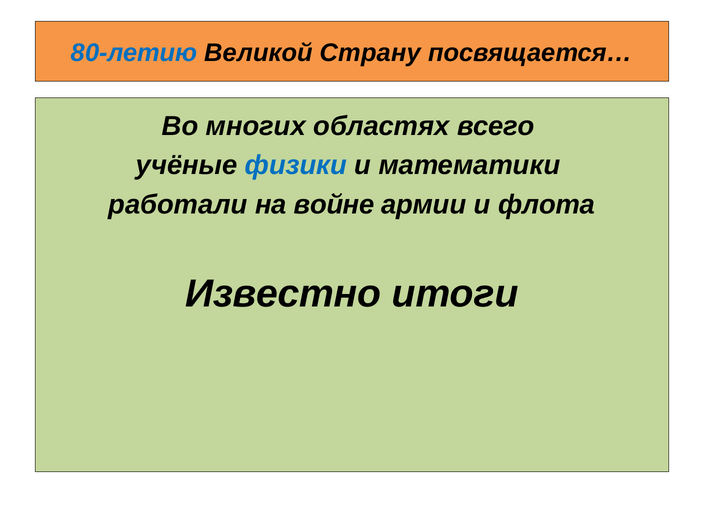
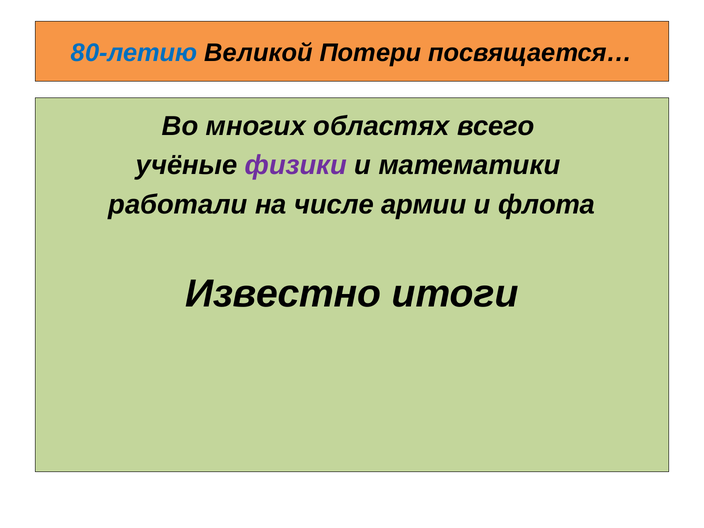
Страну: Страну -> Потери
физики colour: blue -> purple
войне: войне -> числе
